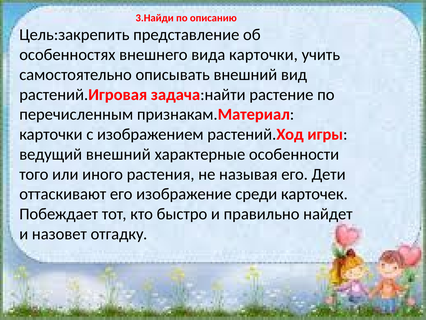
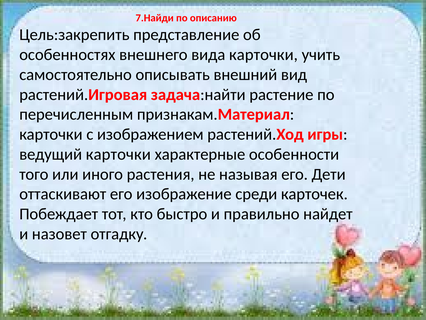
3.Найди: 3.Найди -> 7.Найди
ведущий внешний: внешний -> карточки
